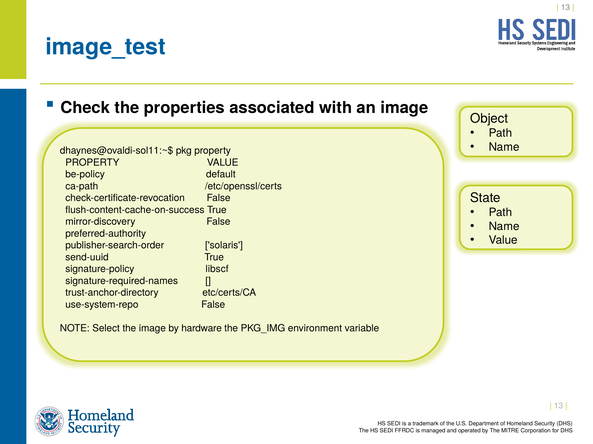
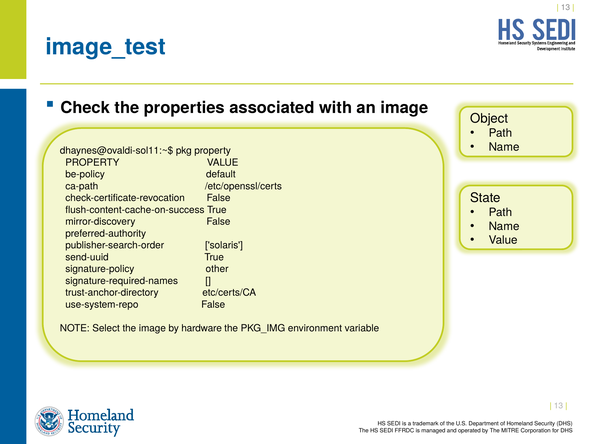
libscf: libscf -> other
